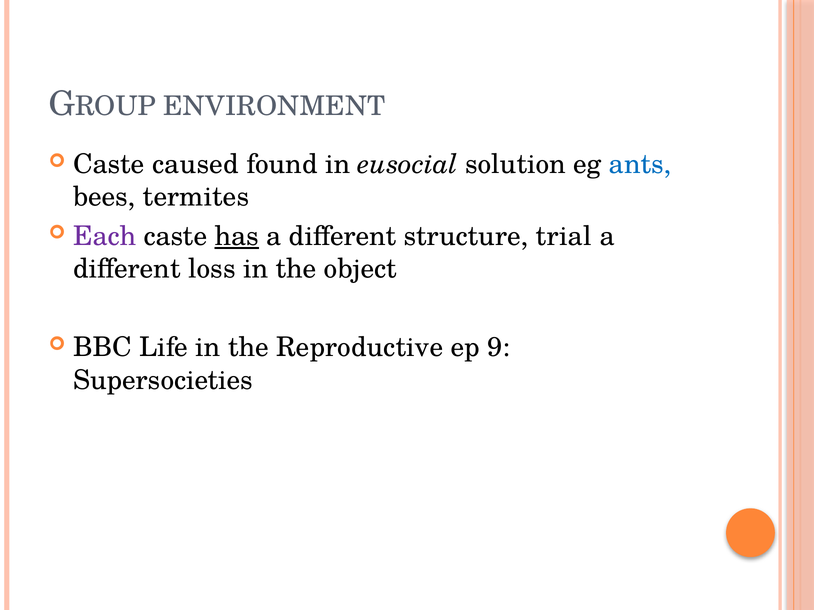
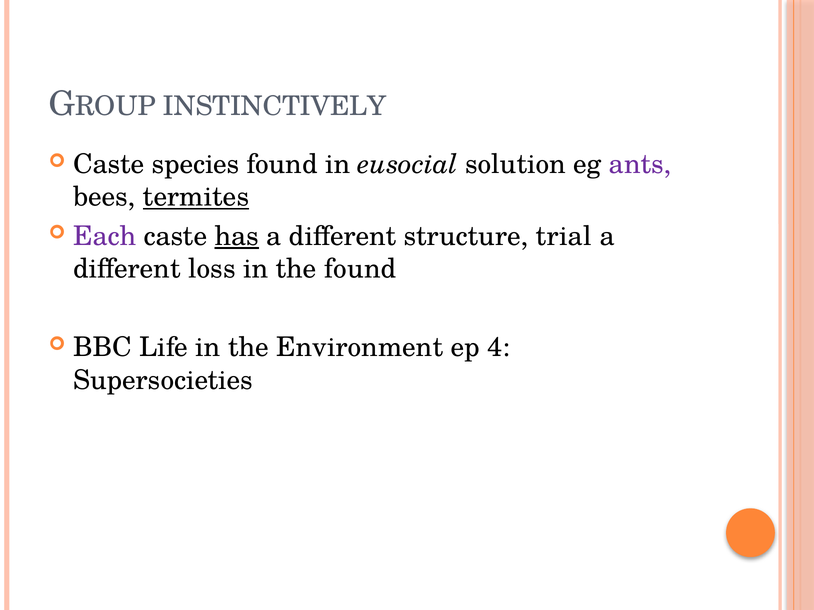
ENVIRONMENT: ENVIRONMENT -> INSTINCTIVELY
caused: caused -> species
ants colour: blue -> purple
termites underline: none -> present
the object: object -> found
Reproductive: Reproductive -> Environment
9: 9 -> 4
